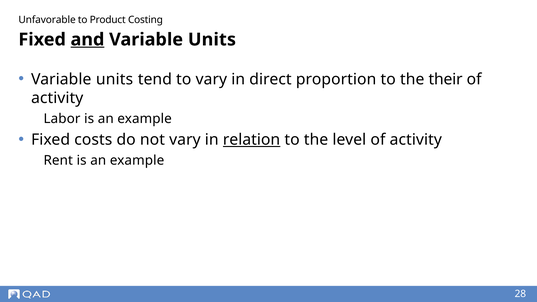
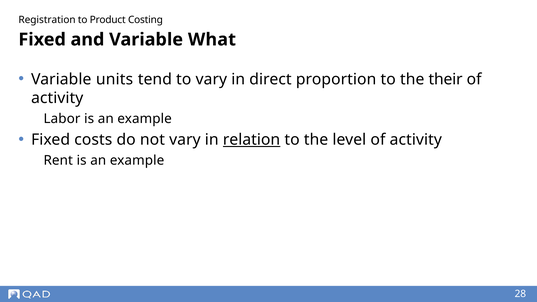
Unfavorable: Unfavorable -> Registration
and underline: present -> none
Units at (212, 40): Units -> What
